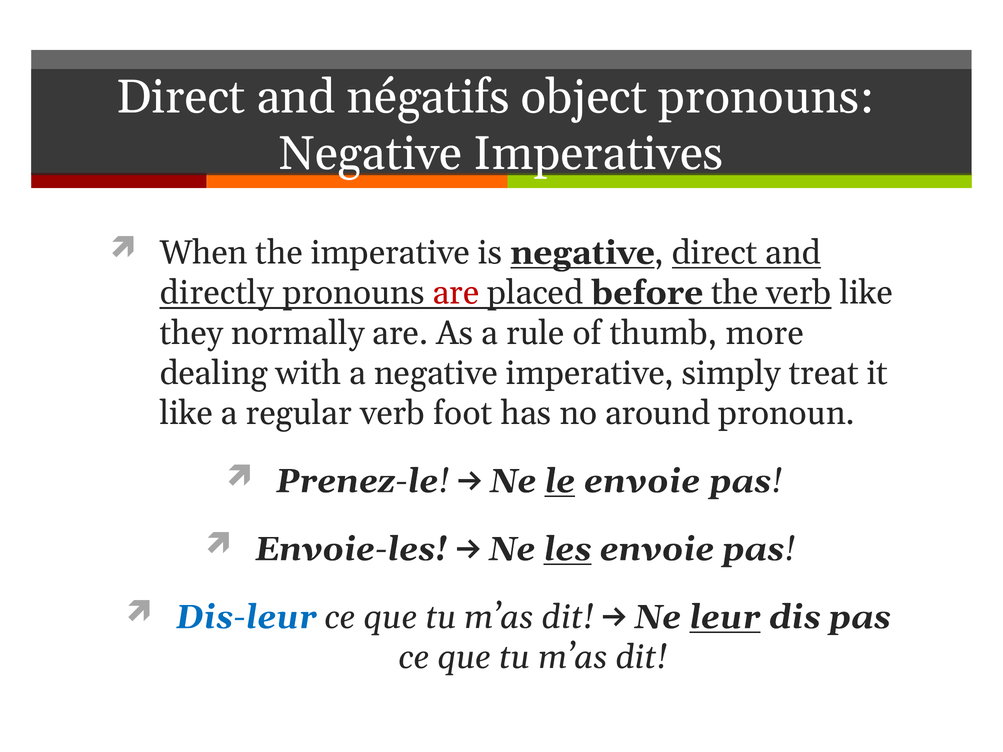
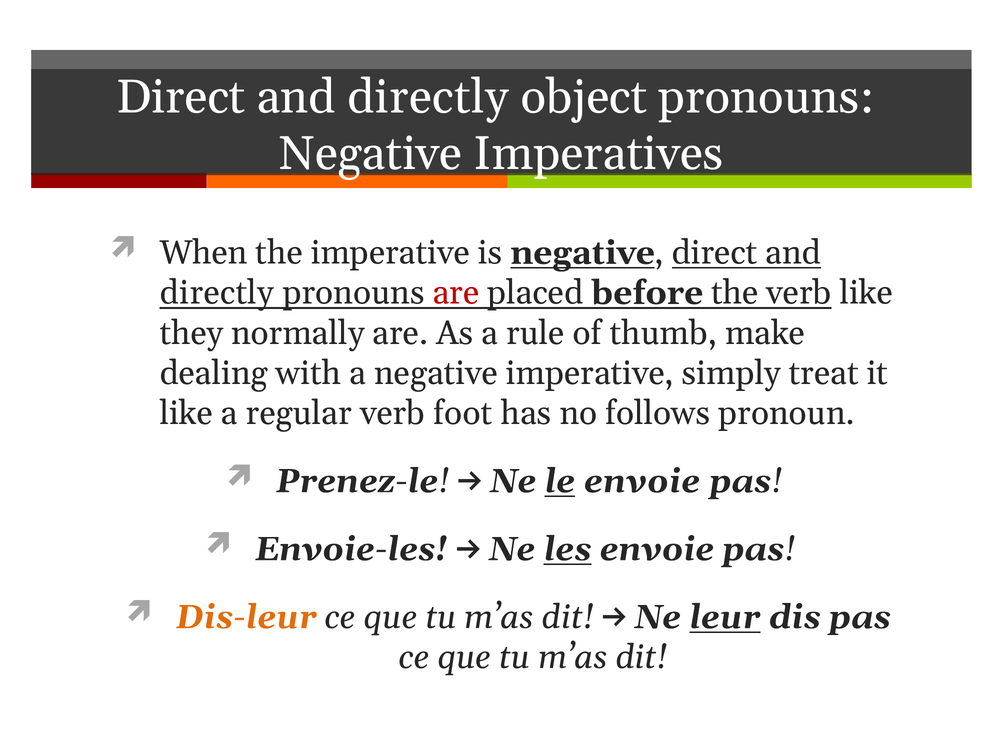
négatifs at (428, 97): négatifs -> directly
more: more -> make
around: around -> follows
Dis-leur colour: blue -> orange
